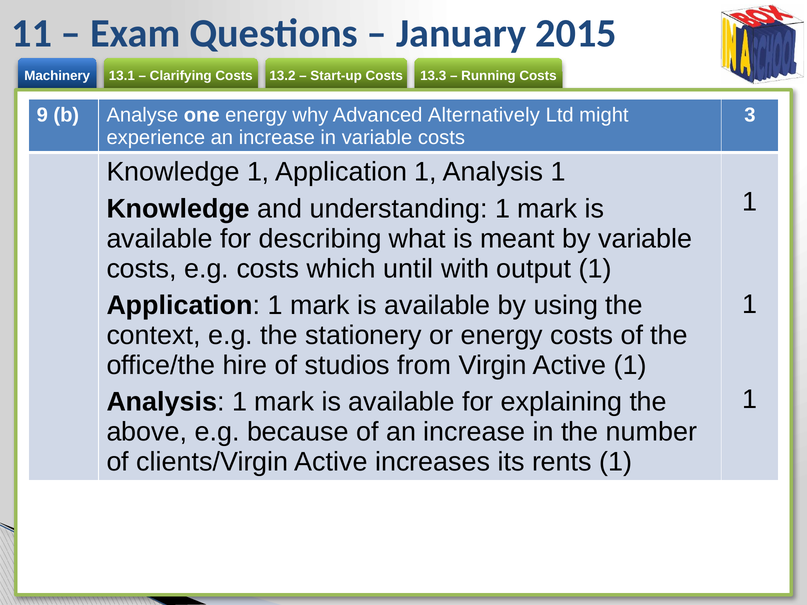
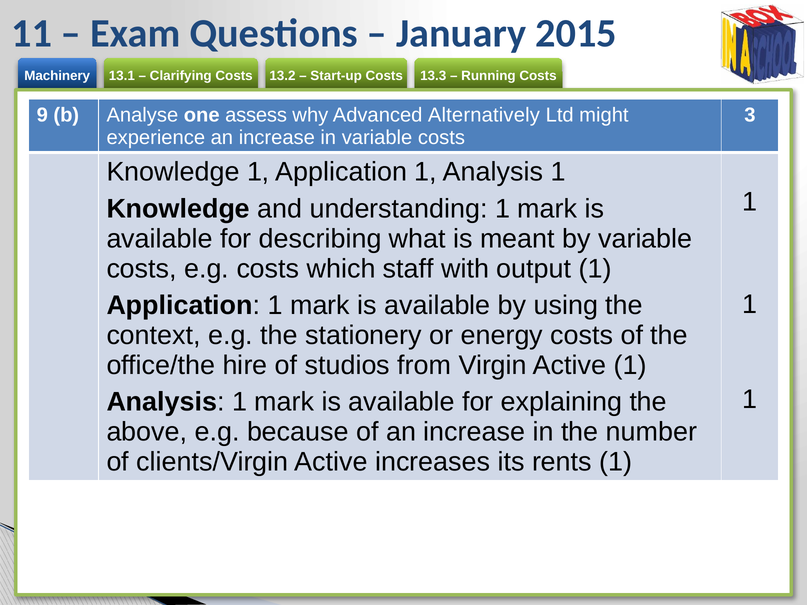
one energy: energy -> assess
until: until -> staff
